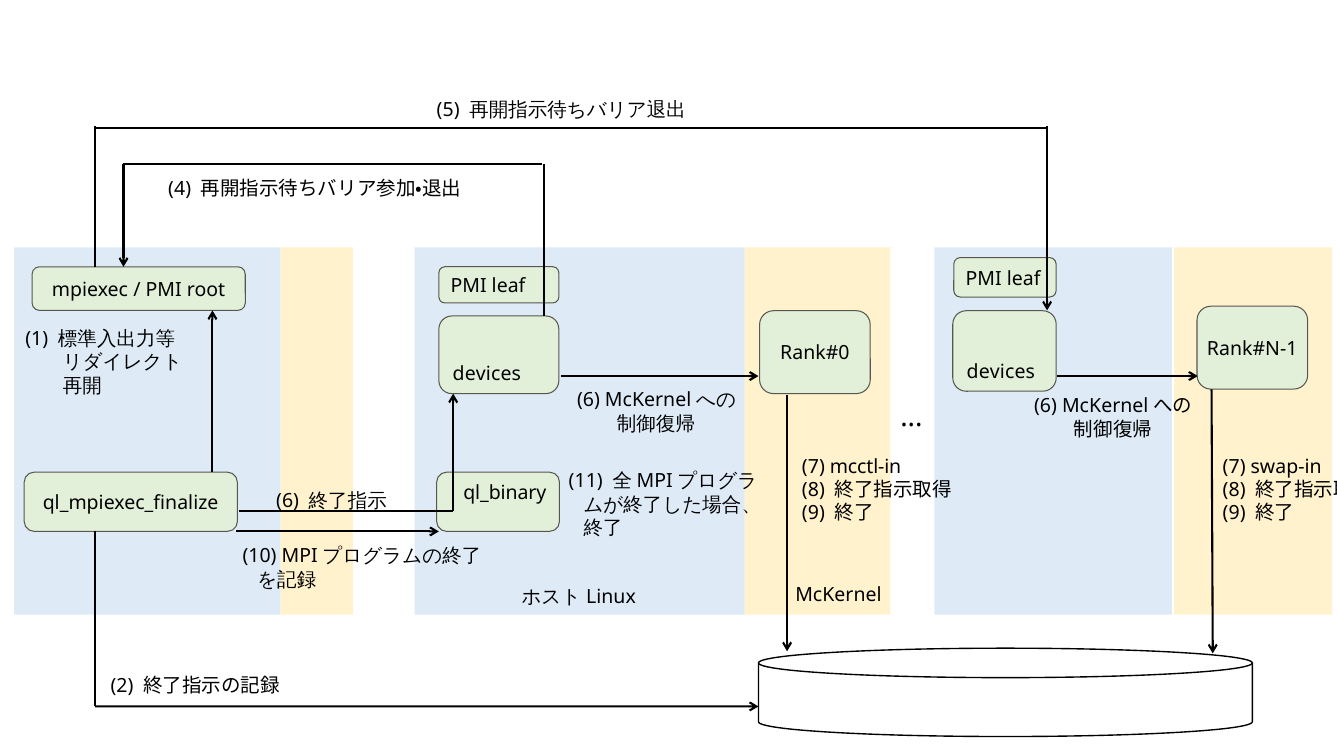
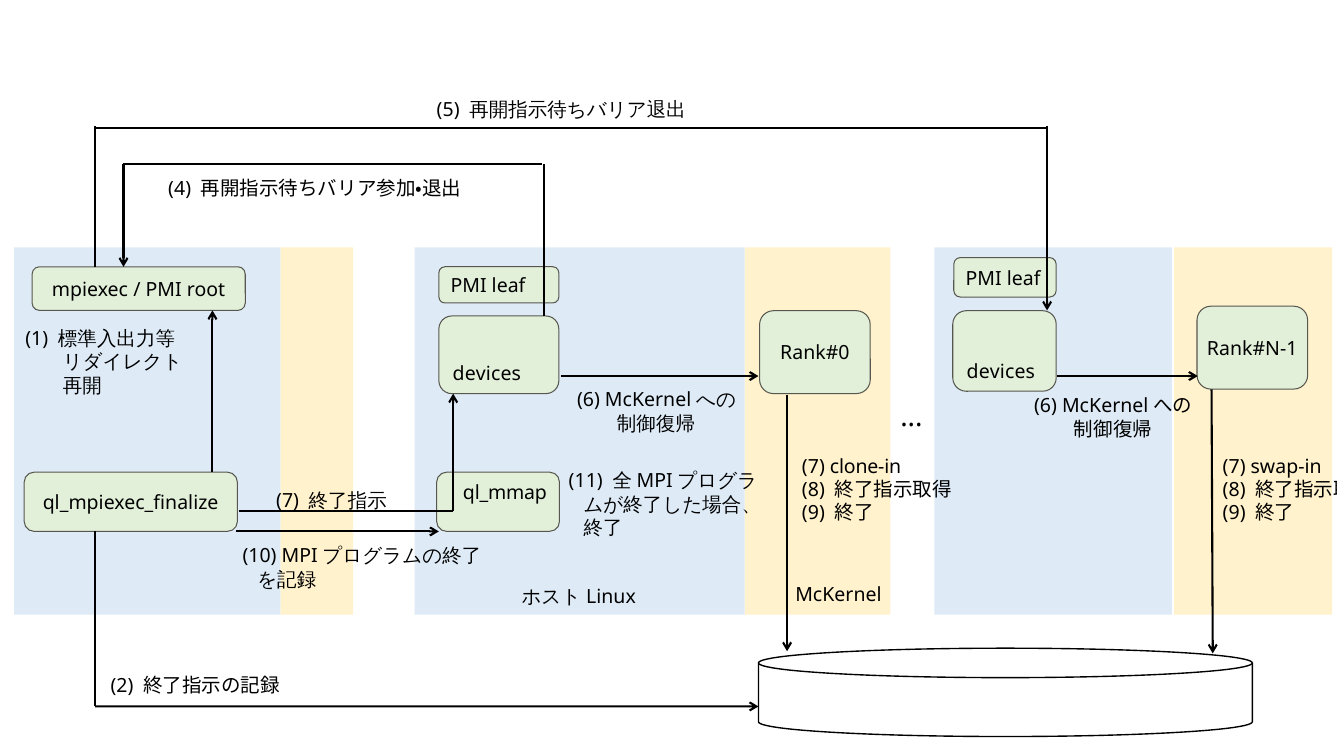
mcctl-in: mcctl-in -> clone-in
ql_binary: ql_binary -> ql_mmap
ql_mpiexec_finalize 6: 6 -> 7
